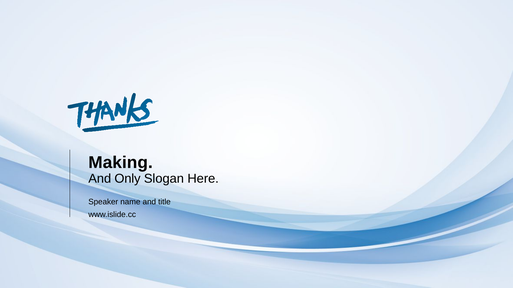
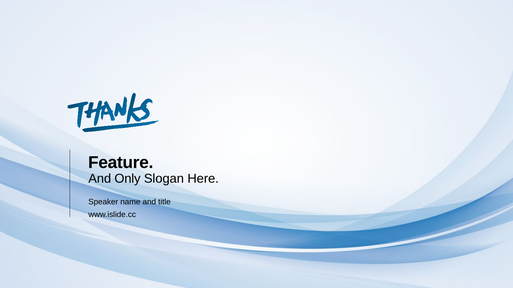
Making: Making -> Feature
